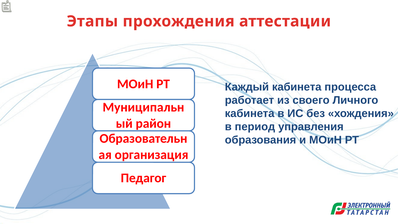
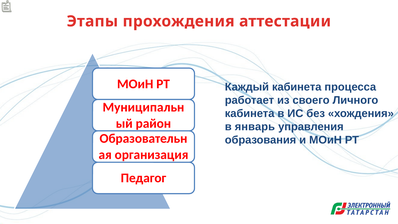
период: период -> январь
